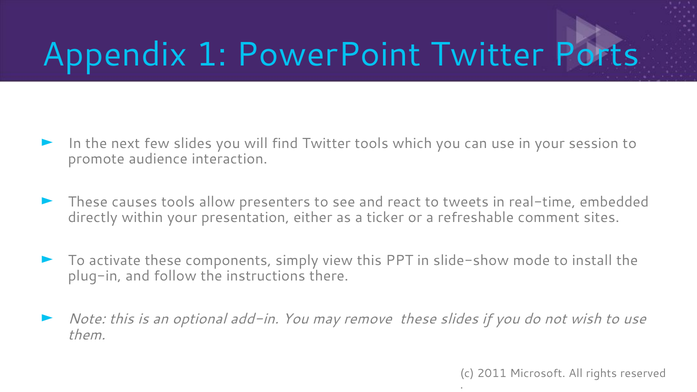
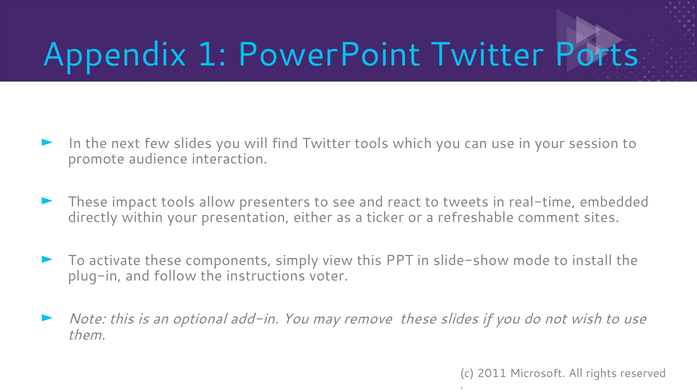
causes: causes -> impact
there: there -> voter
